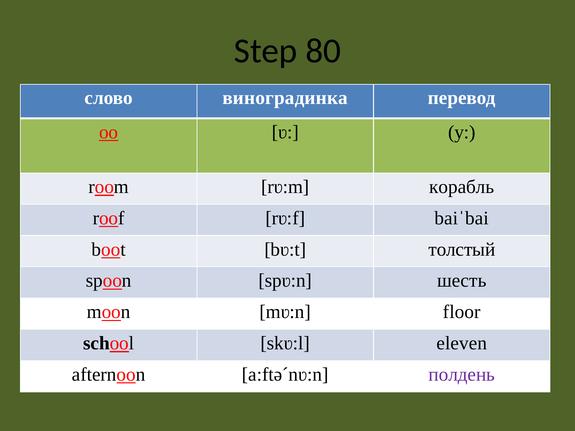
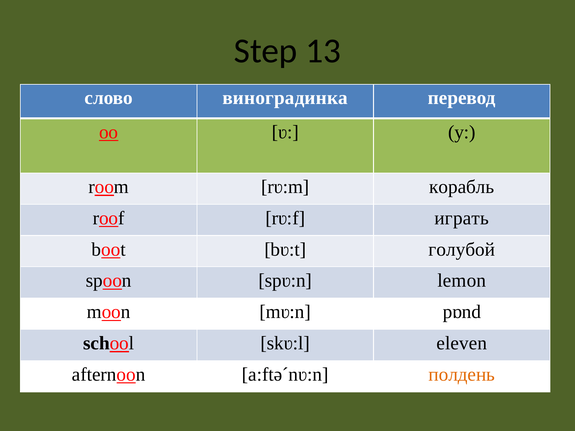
80: 80 -> 13
baiˈbai: baiˈbai -> играть
толстый: толстый -> голубой
шесть: шесть -> lemon
floor: floor -> pɒnd
полдень colour: purple -> orange
